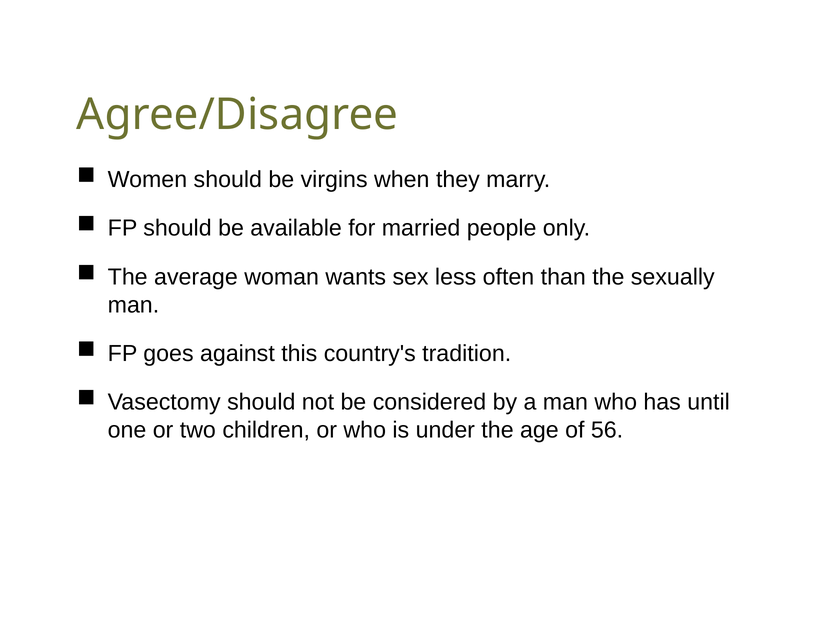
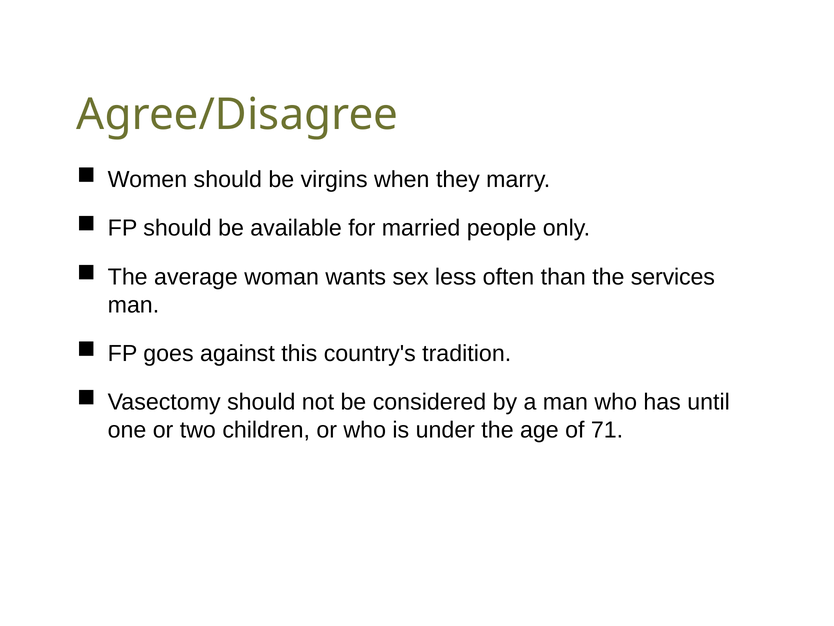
sexually: sexually -> services
56: 56 -> 71
